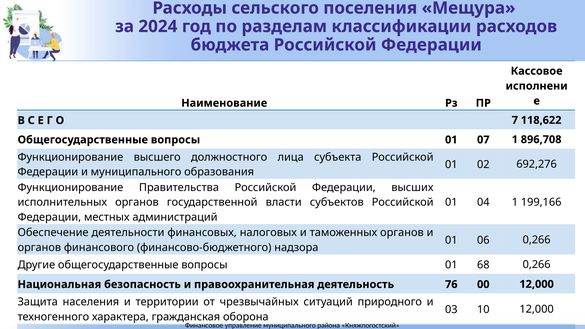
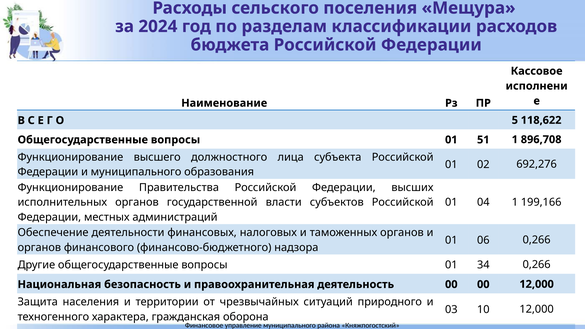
7: 7 -> 5
07: 07 -> 51
68: 68 -> 34
деятельность 76: 76 -> 00
